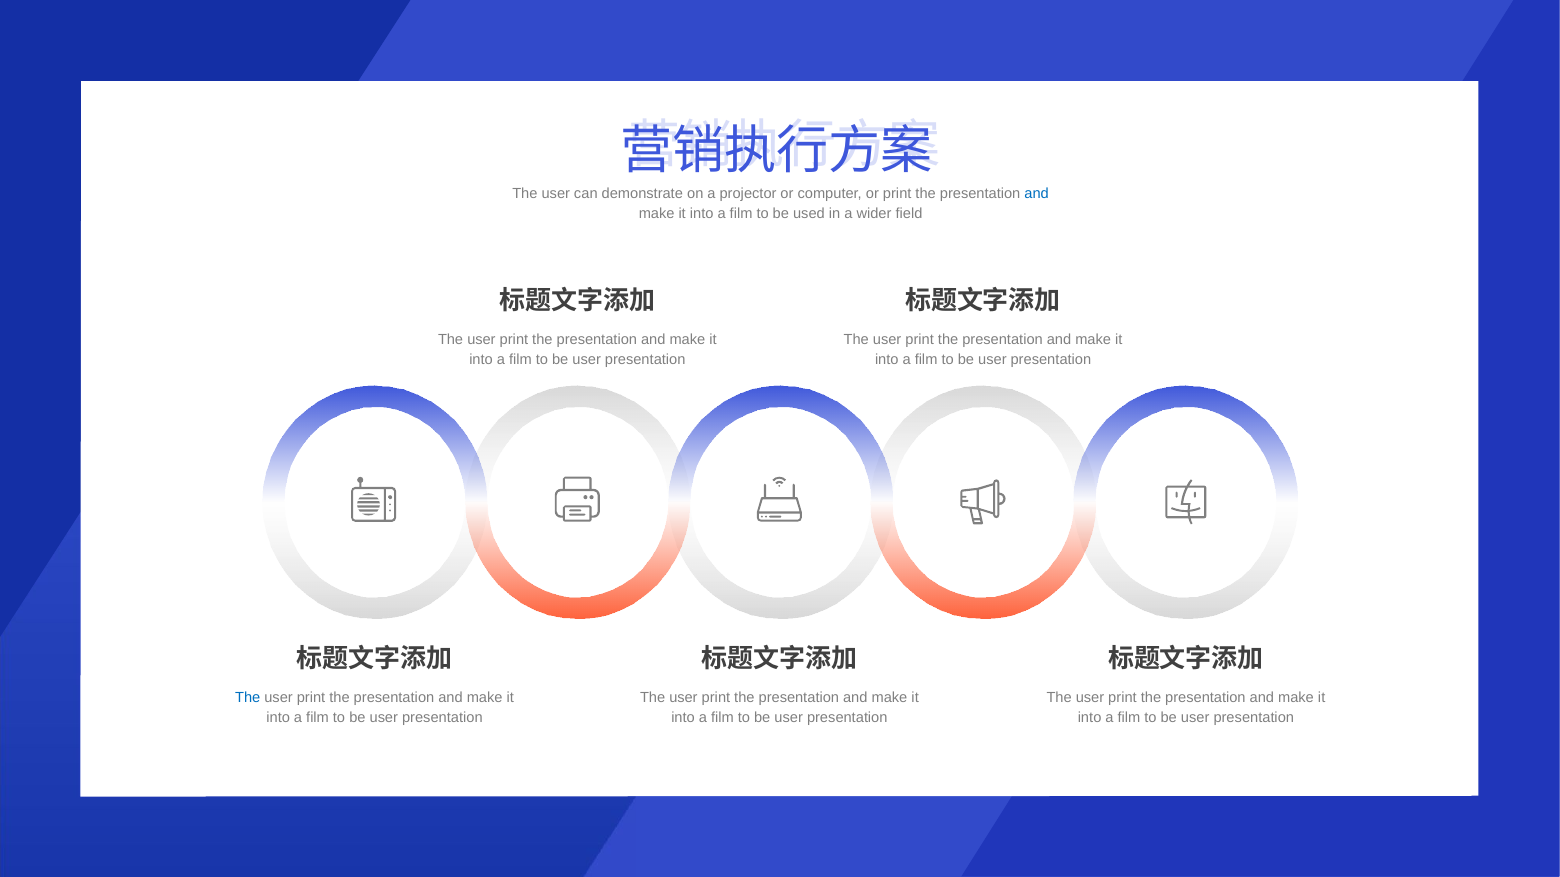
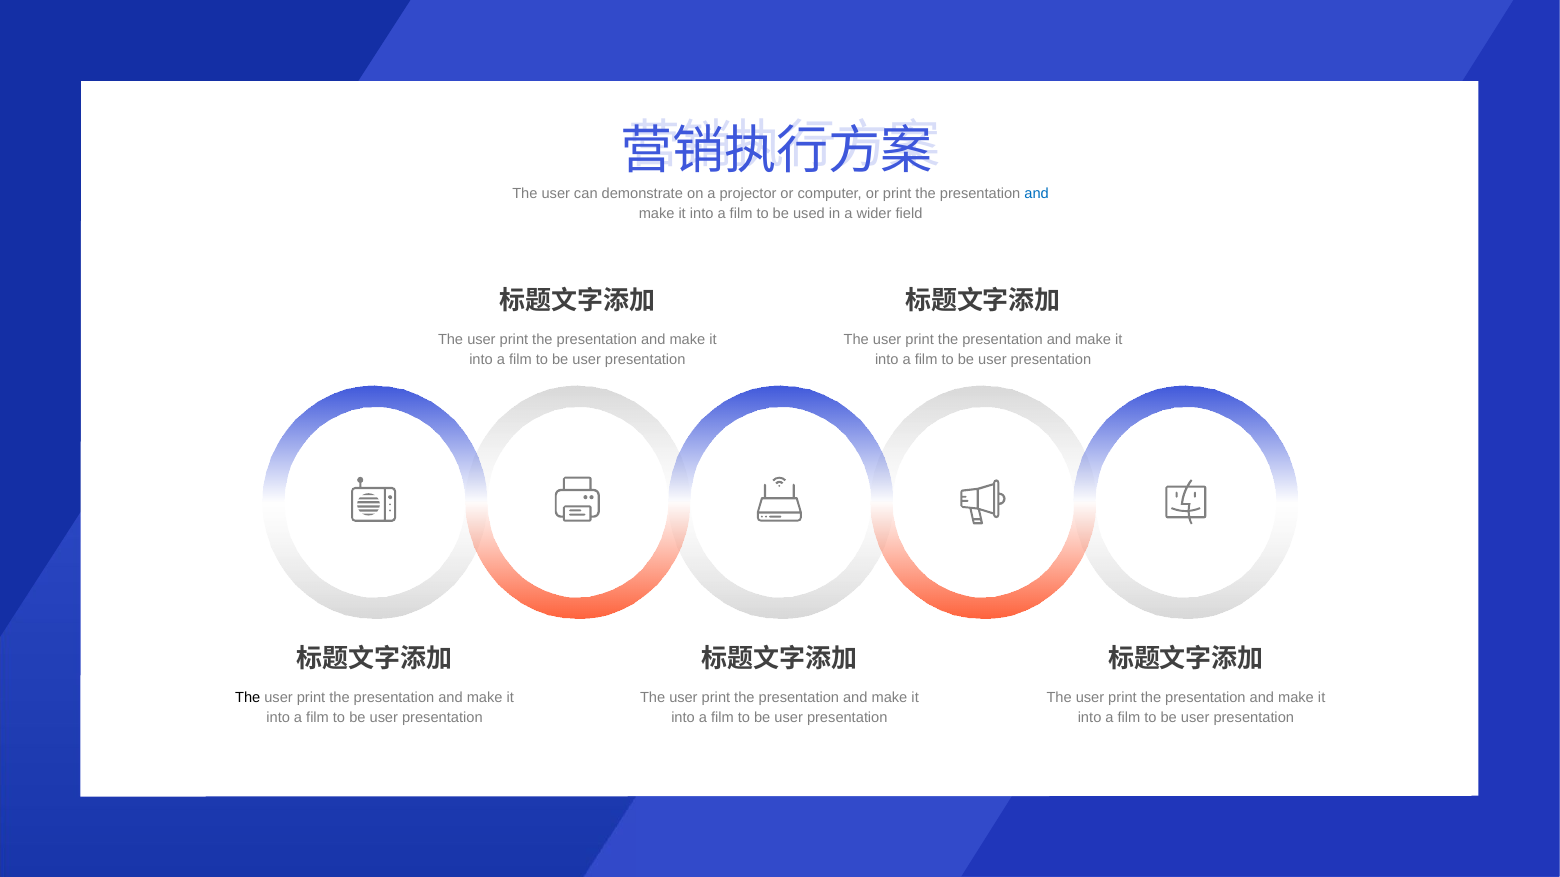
The at (248, 698) colour: blue -> black
